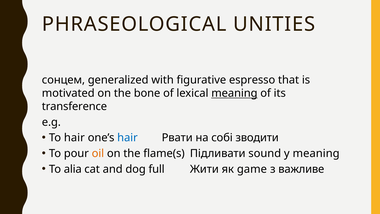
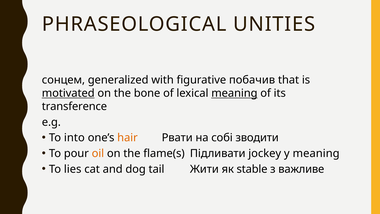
espresso: espresso -> побачив
motivated underline: none -> present
To hair: hair -> into
hair at (127, 138) colour: blue -> orange
sound: sound -> jockey
alia: alia -> lies
full: full -> tail
game: game -> stable
